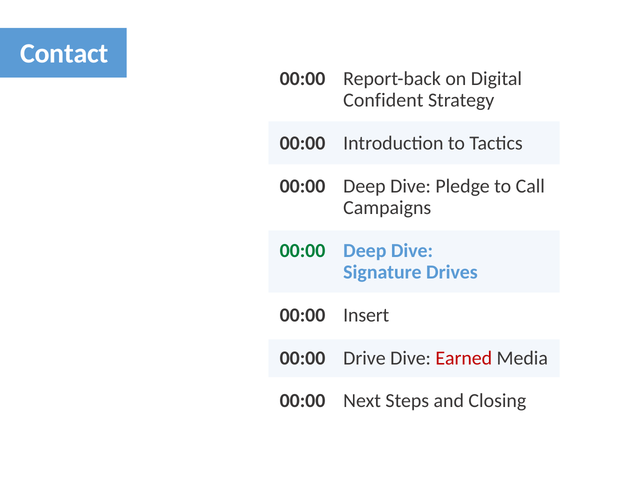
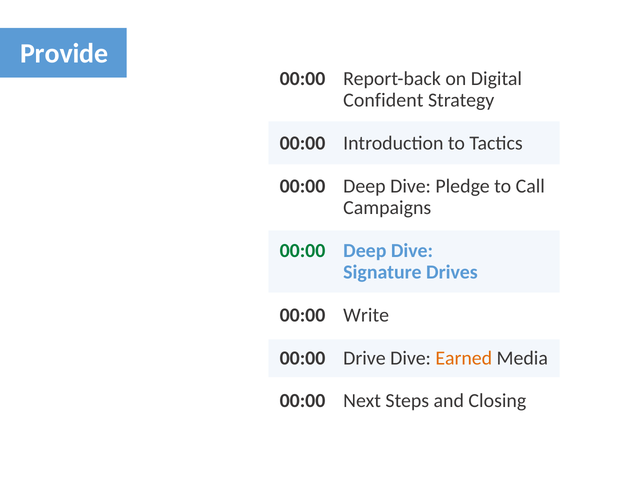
Contact: Contact -> Provide
Insert: Insert -> Write
Earned colour: red -> orange
